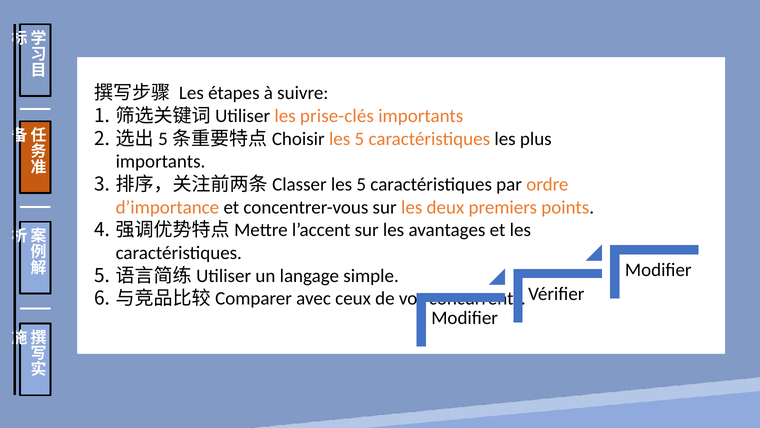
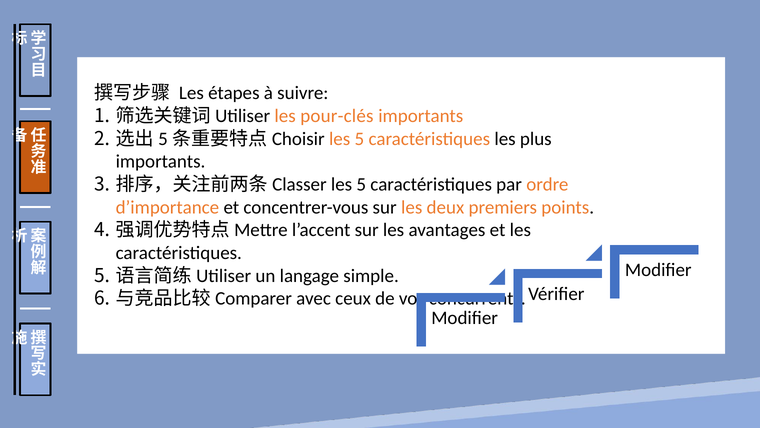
prise-clés: prise-clés -> pour-clés
